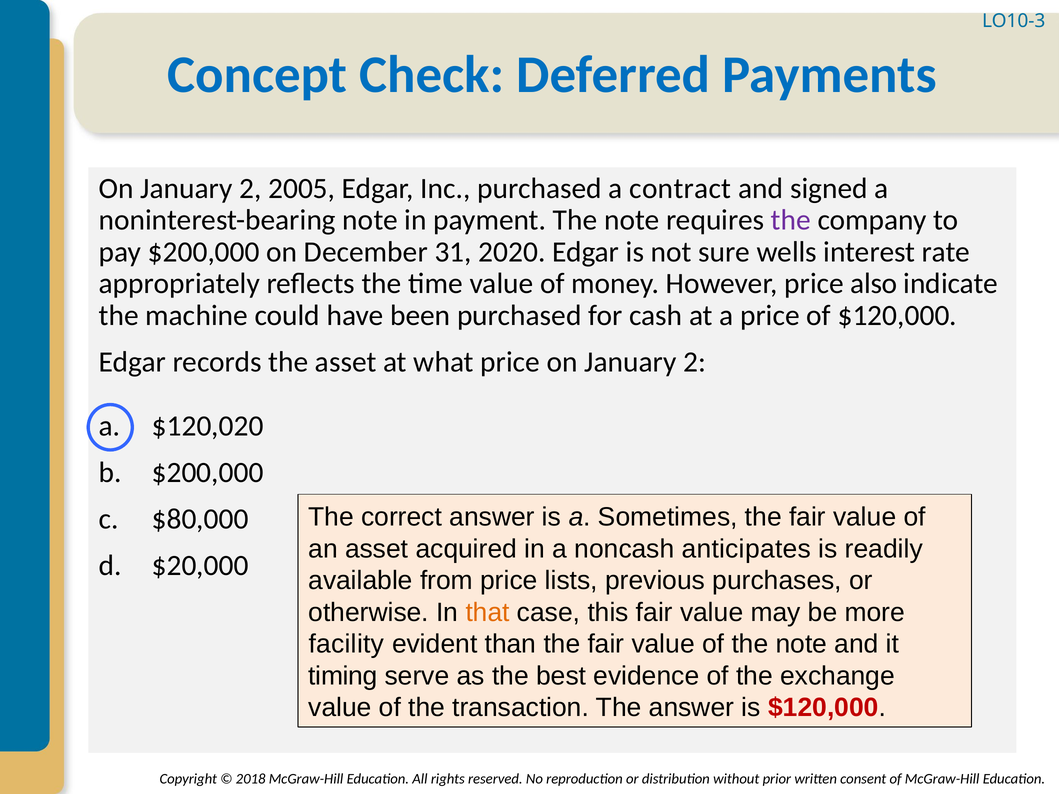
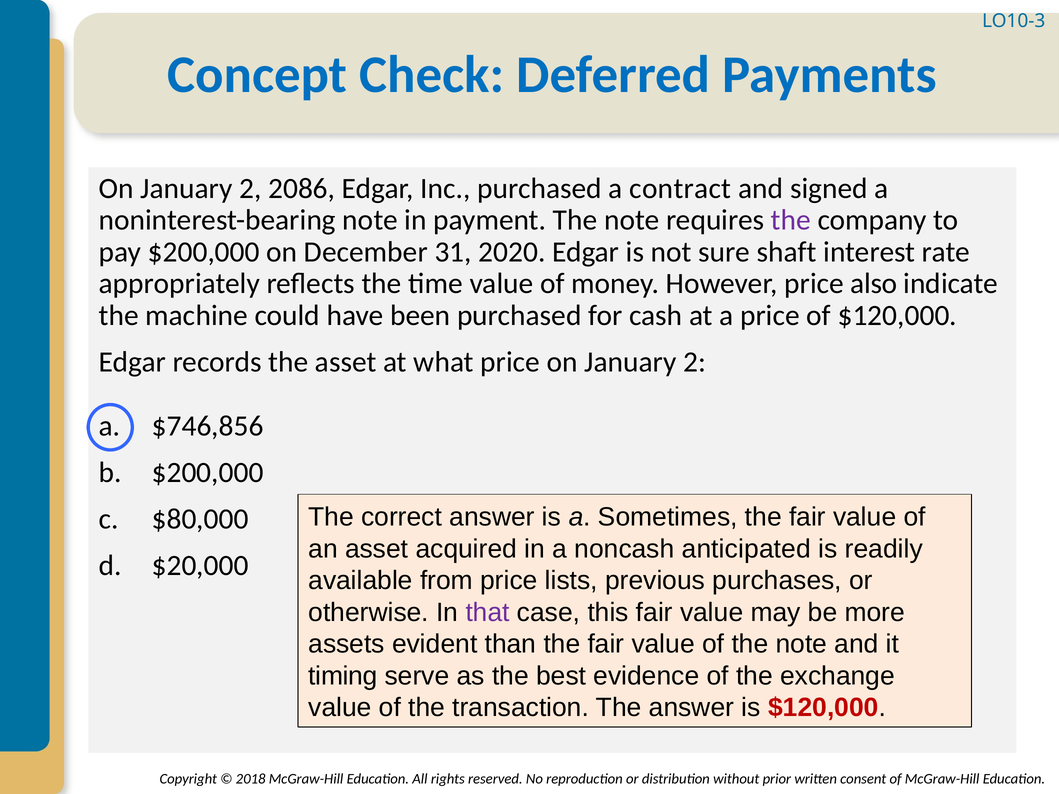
2005: 2005 -> 2086
wells: wells -> shaft
$120,020: $120,020 -> $746,856
anticipates: anticipates -> anticipated
that colour: orange -> purple
facility: facility -> assets
